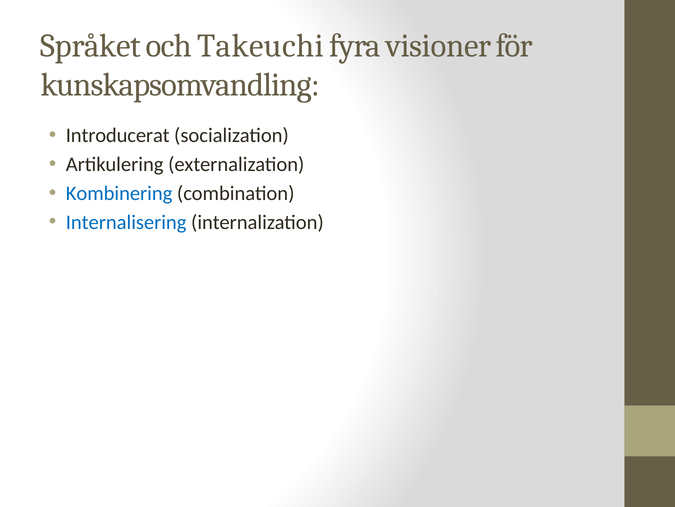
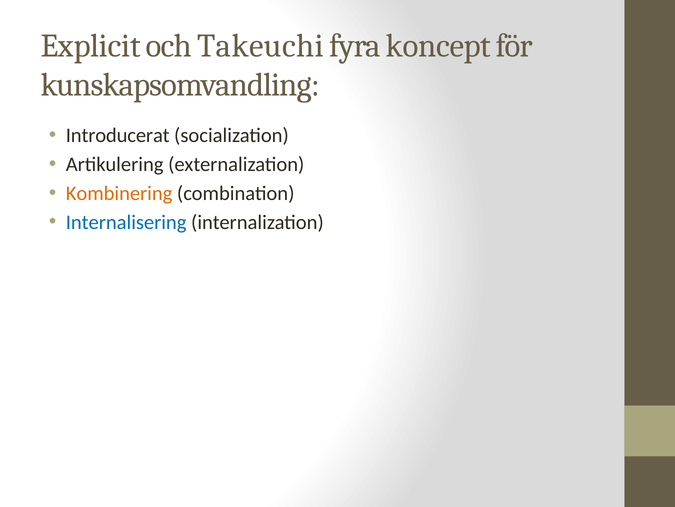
Språket: Språket -> Explicit
visioner: visioner -> koncept
Kombinering colour: blue -> orange
